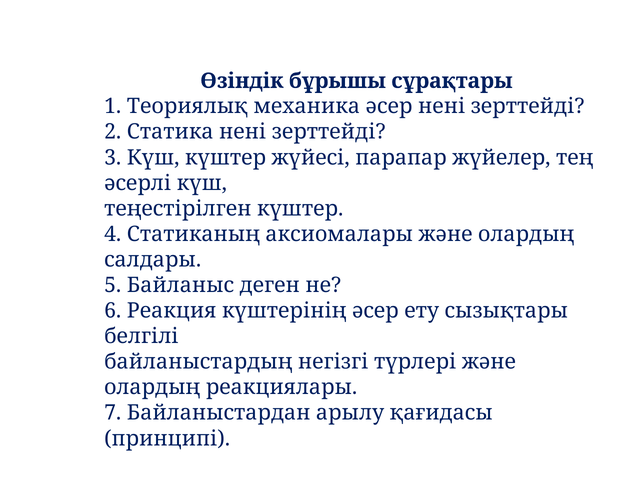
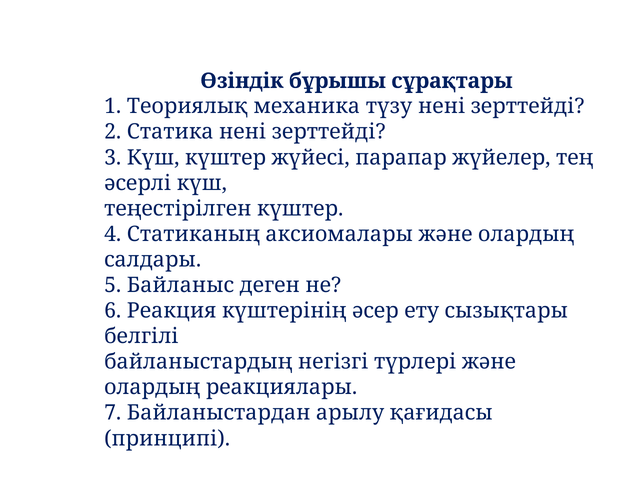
механика әсер: әсер -> түзу
